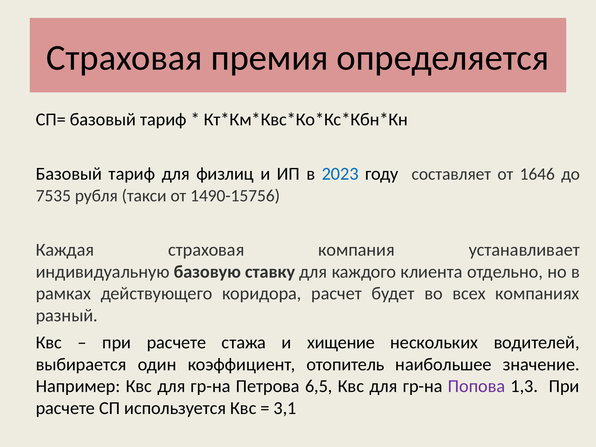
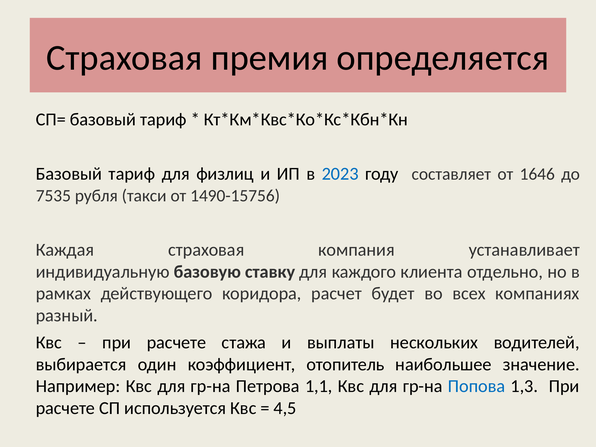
хищение: хищение -> выплаты
6,5: 6,5 -> 1,1
Попова colour: purple -> blue
3,1: 3,1 -> 4,5
